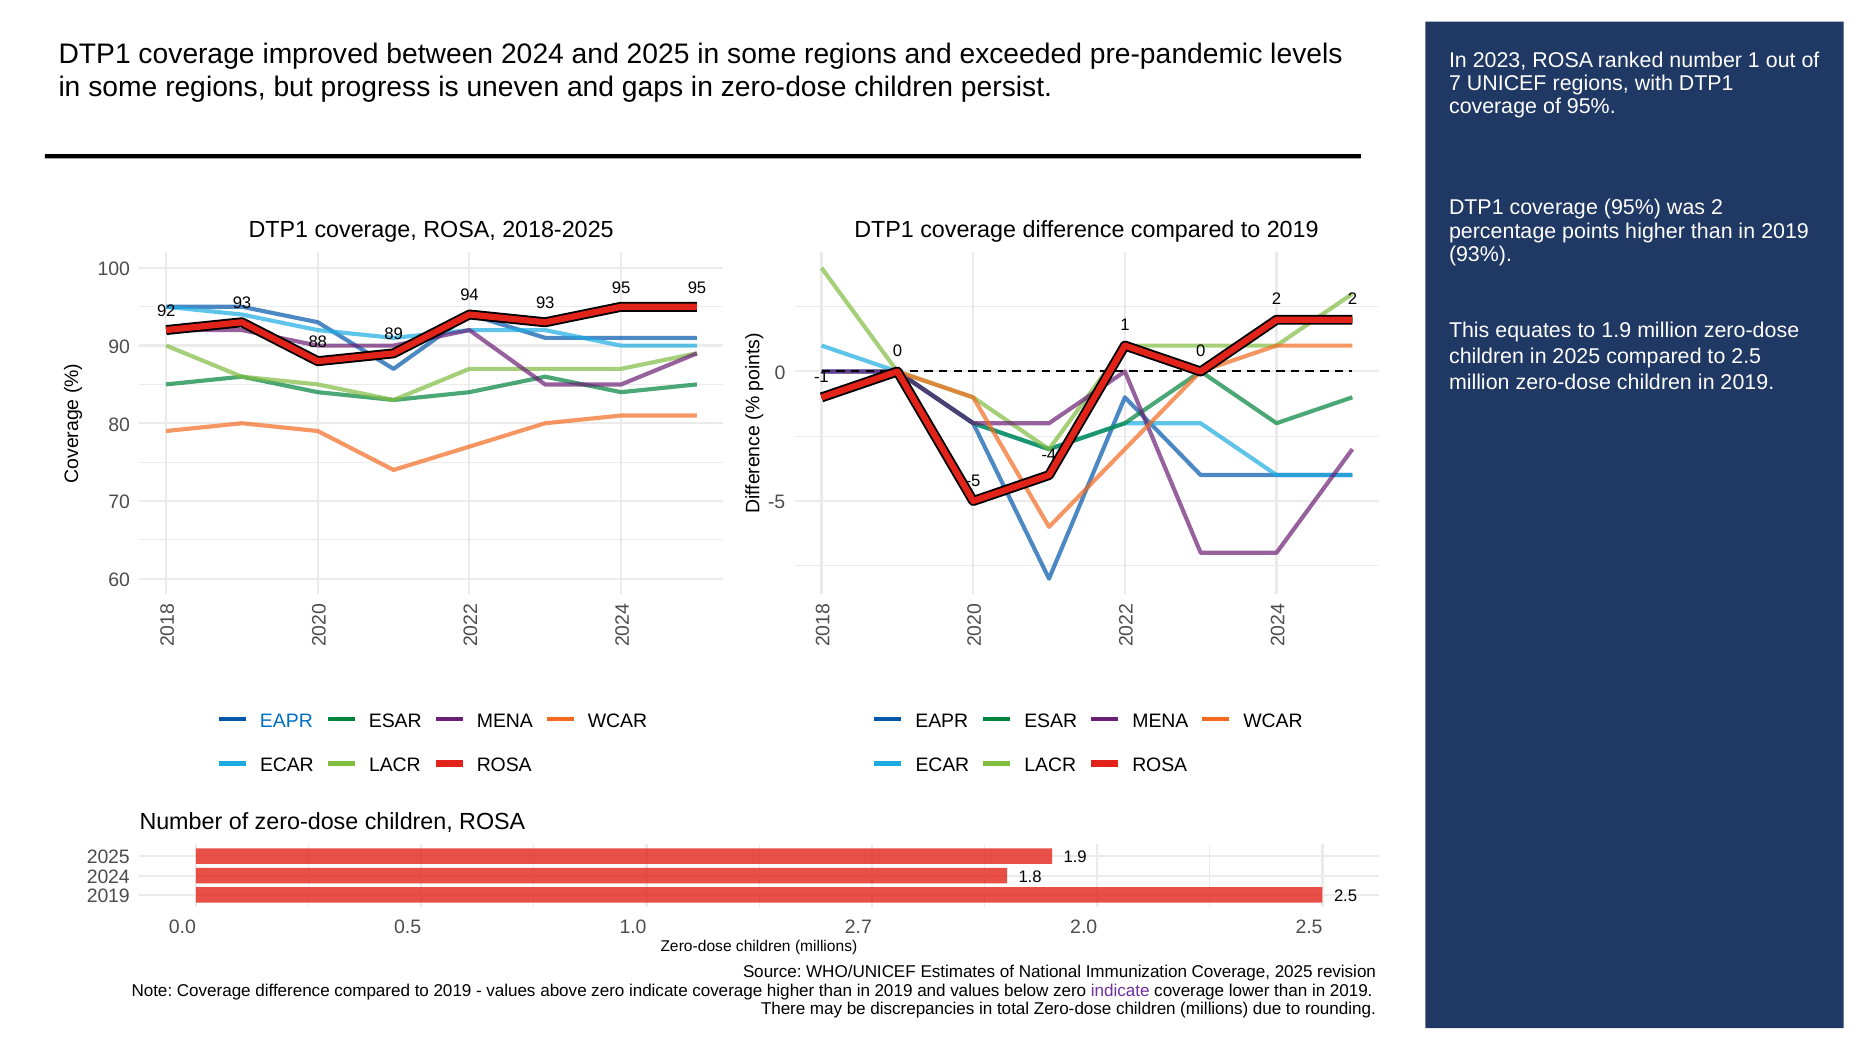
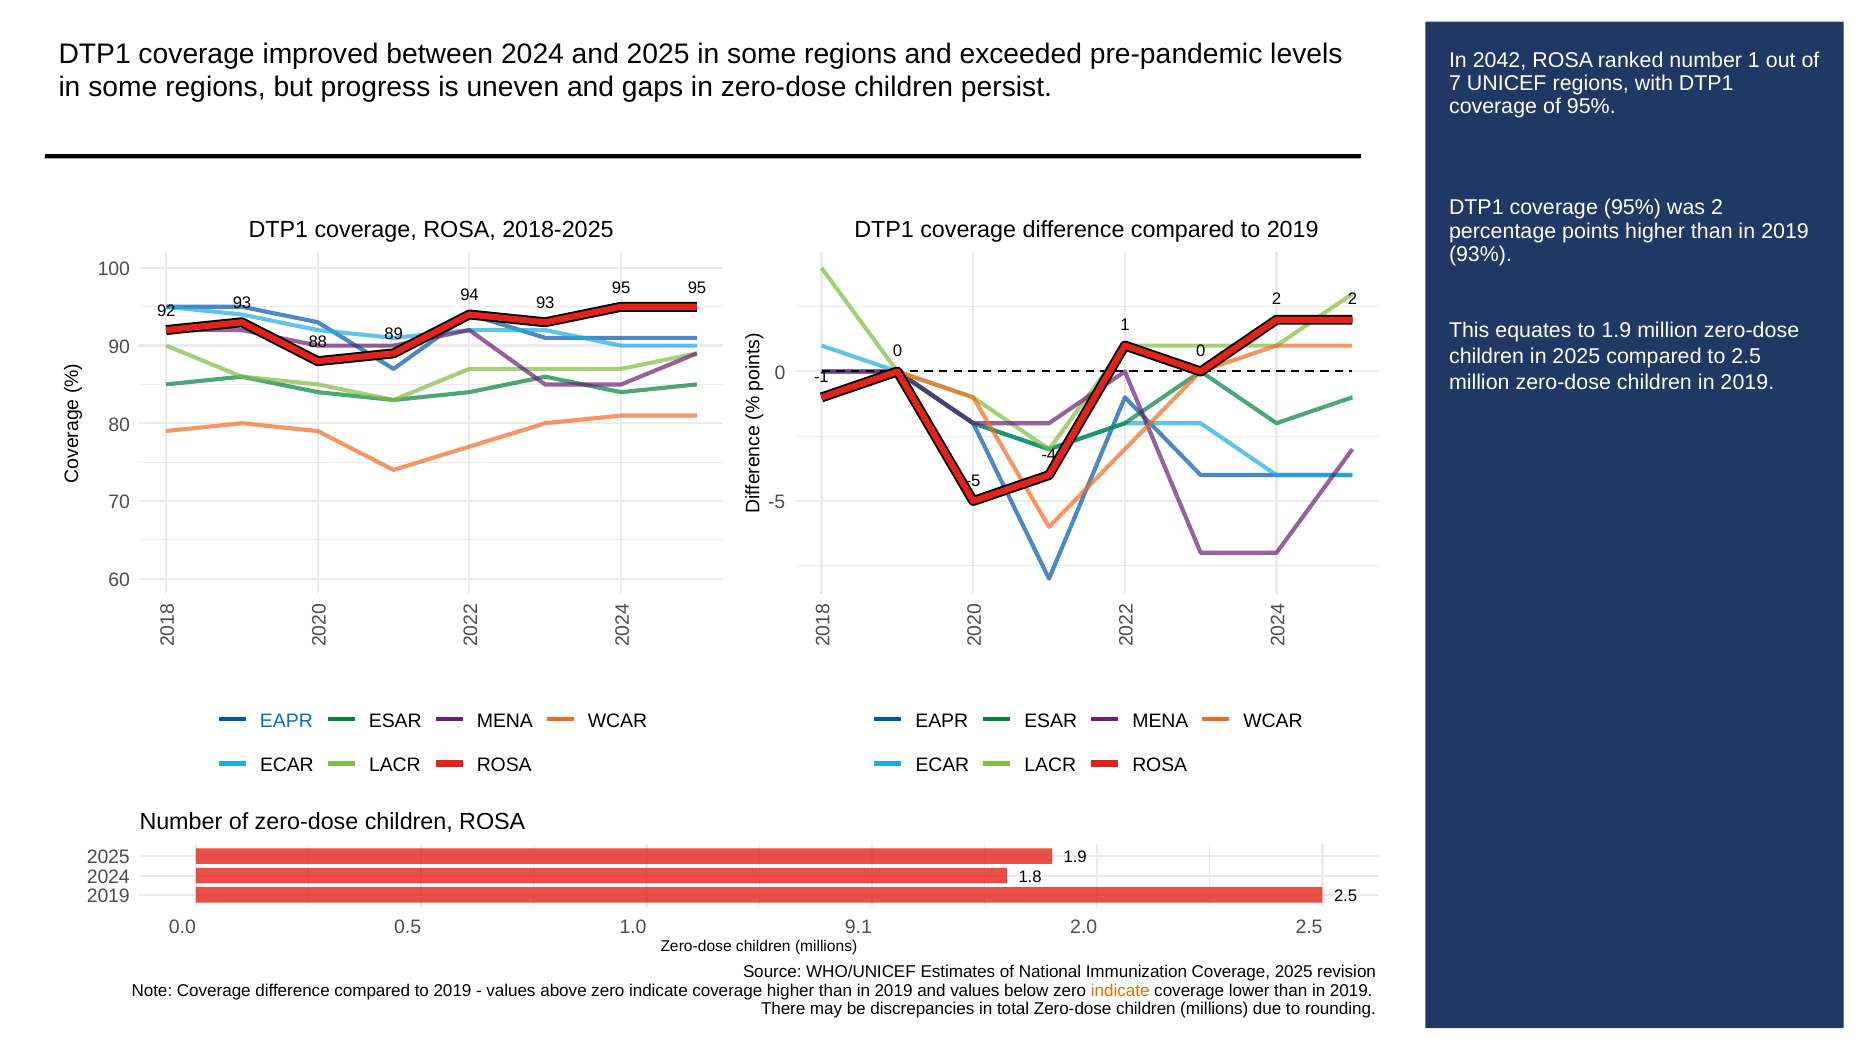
2023: 2023 -> 2042
2.7: 2.7 -> 9.1
indicate at (1120, 991) colour: purple -> orange
